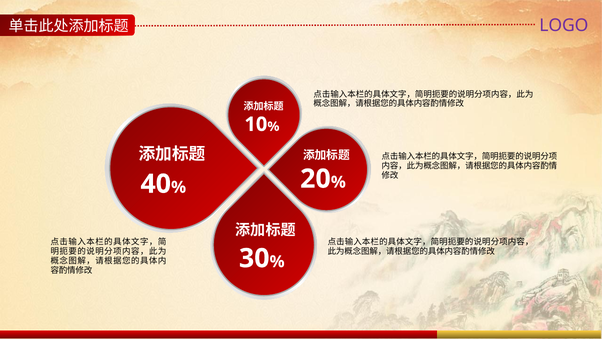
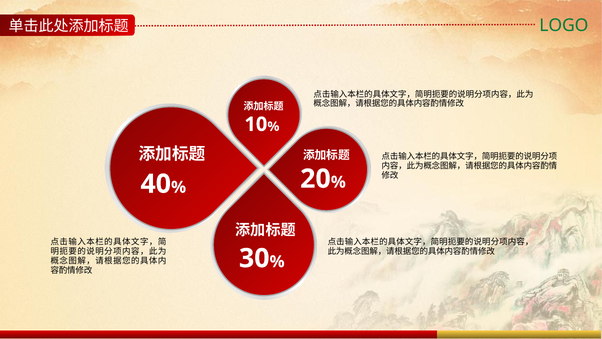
LOGO colour: purple -> green
